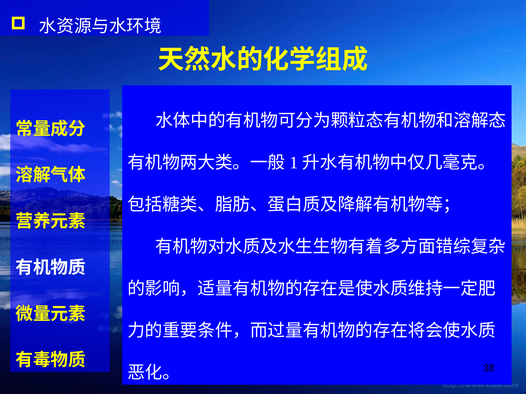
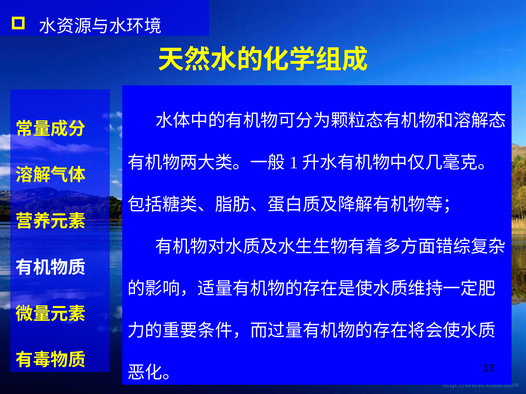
38: 38 -> 13
